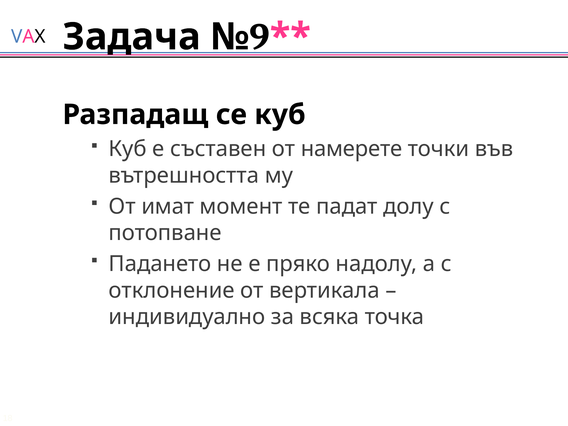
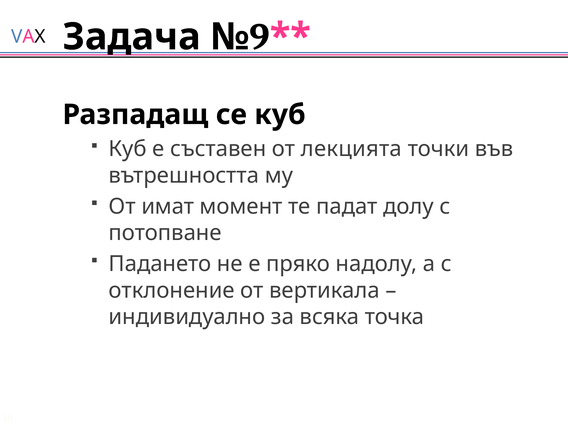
намерете: намерете -> лекцията
